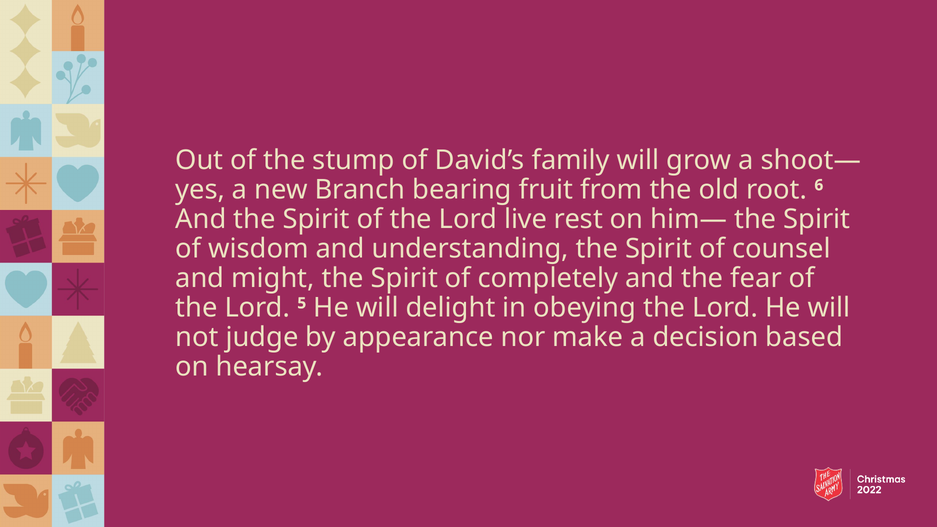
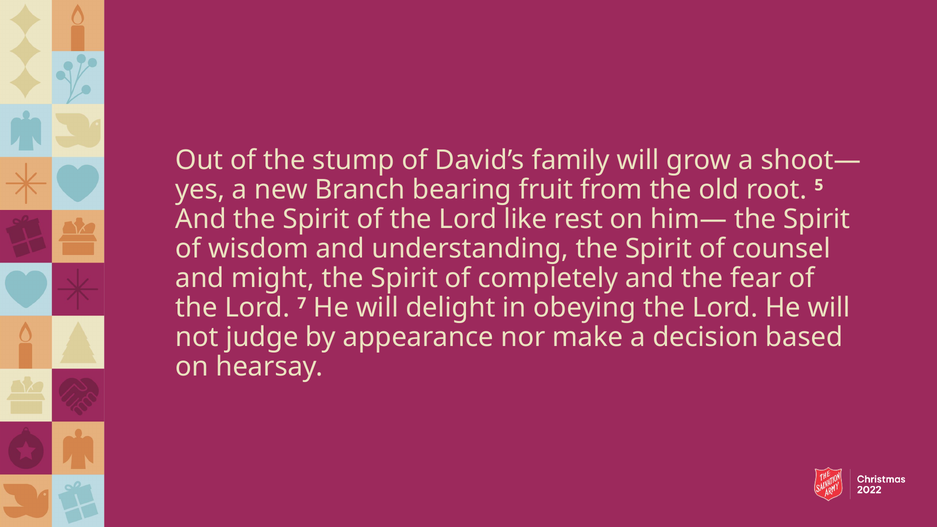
6: 6 -> 5
live: live -> like
5: 5 -> 7
